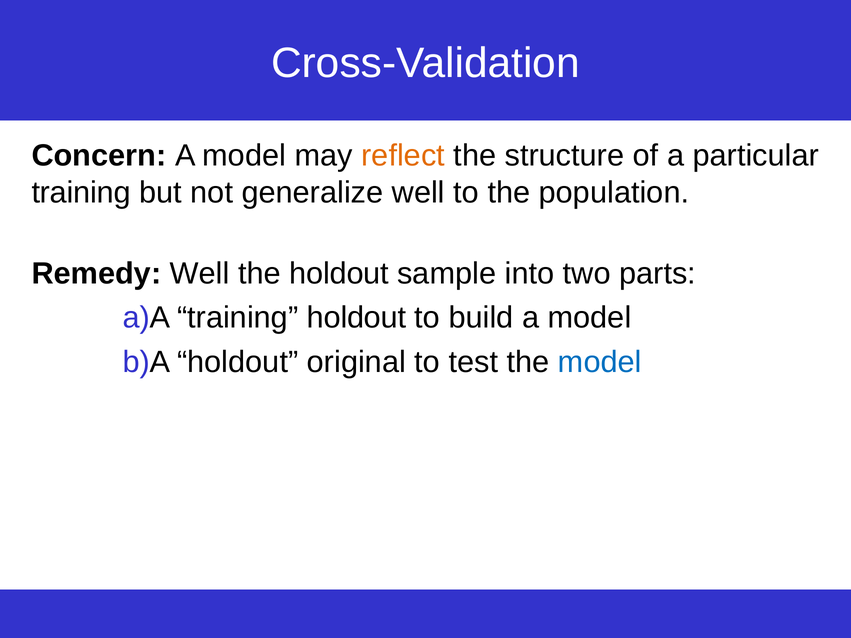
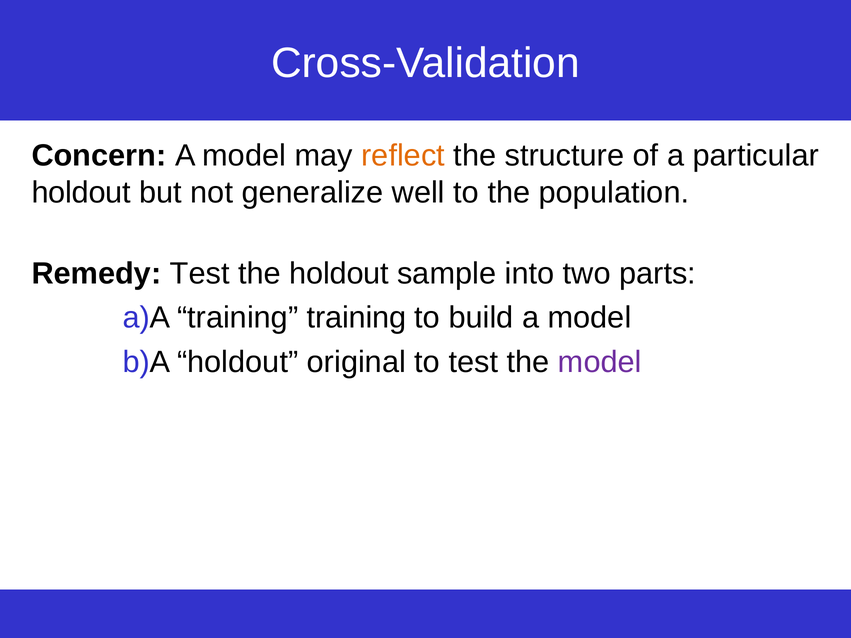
training at (81, 193): training -> holdout
Remedy Well: Well -> Test
training holdout: holdout -> training
model at (600, 362) colour: blue -> purple
